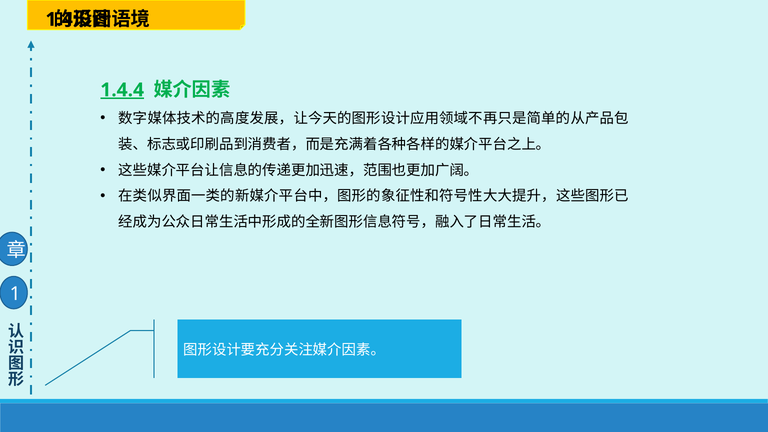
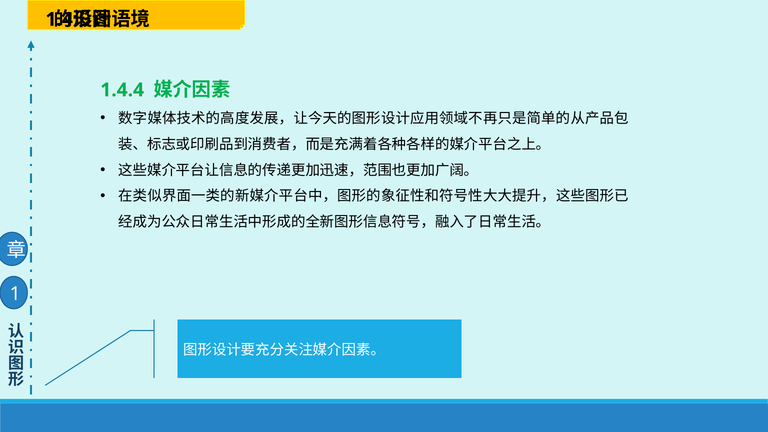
1.4.4 underline: present -> none
